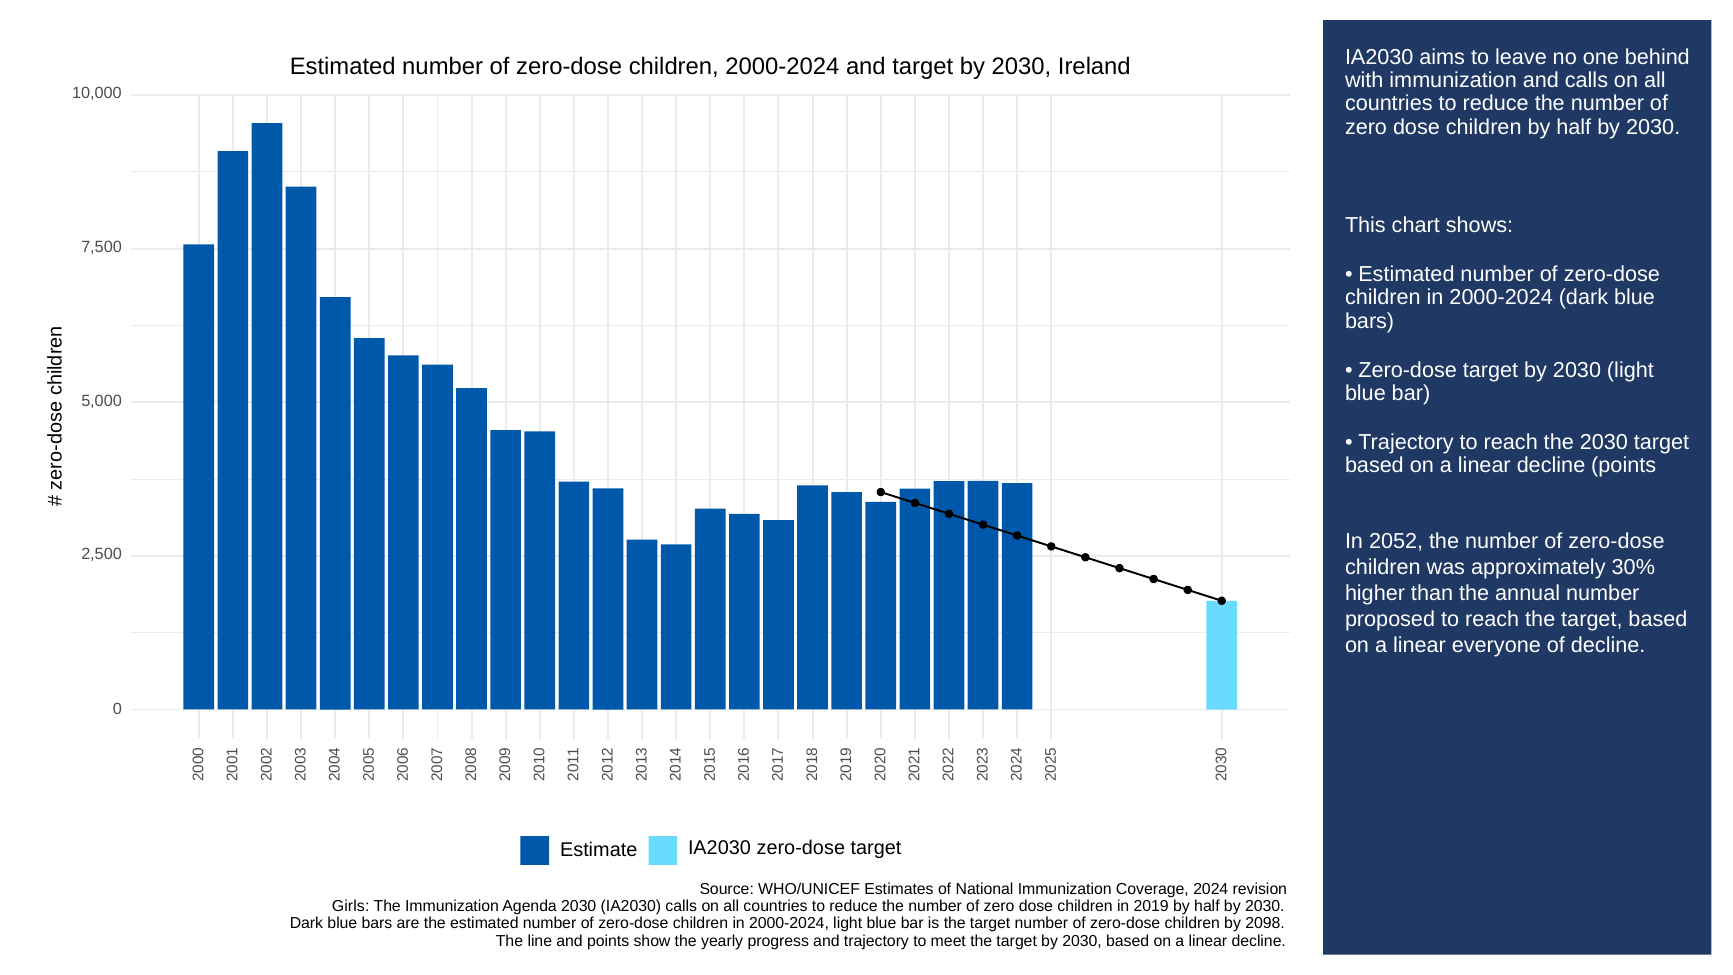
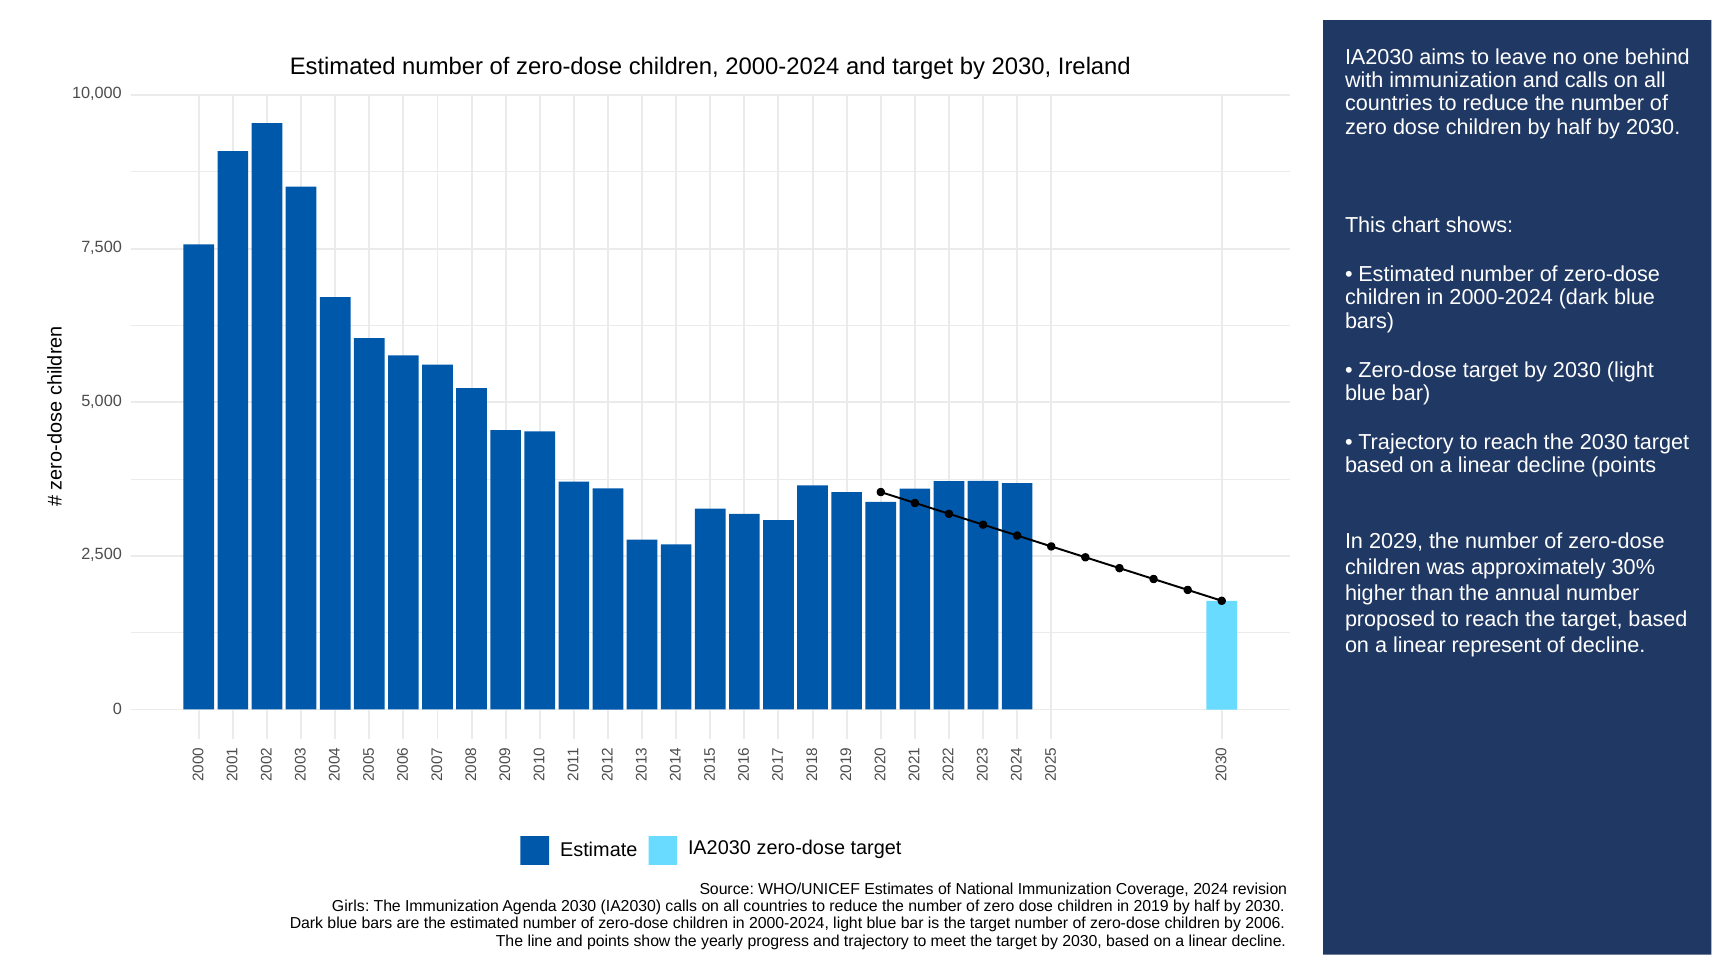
2052: 2052 -> 2029
everyone: everyone -> represent
2098: 2098 -> 2006
